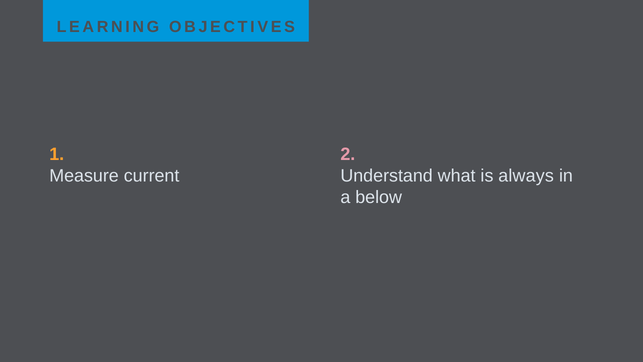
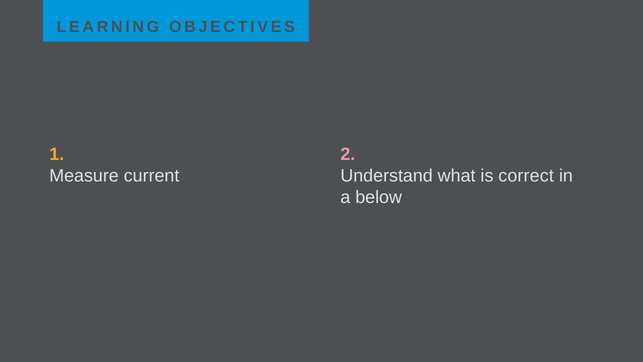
always: always -> correct
